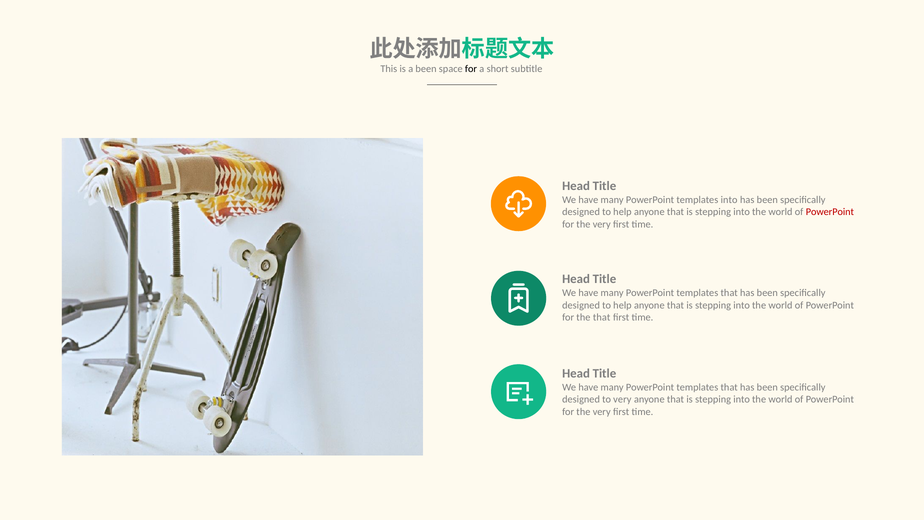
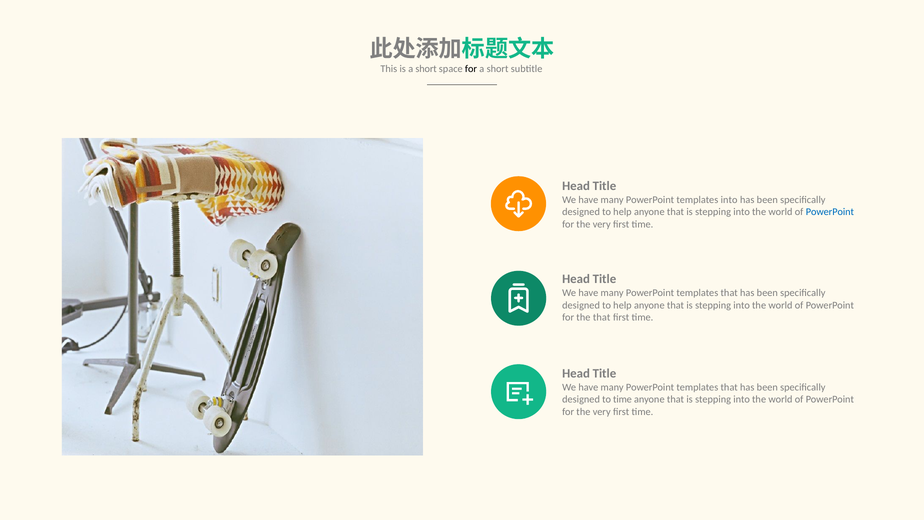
is a been: been -> short
PowerPoint at (830, 212) colour: red -> blue
to very: very -> time
